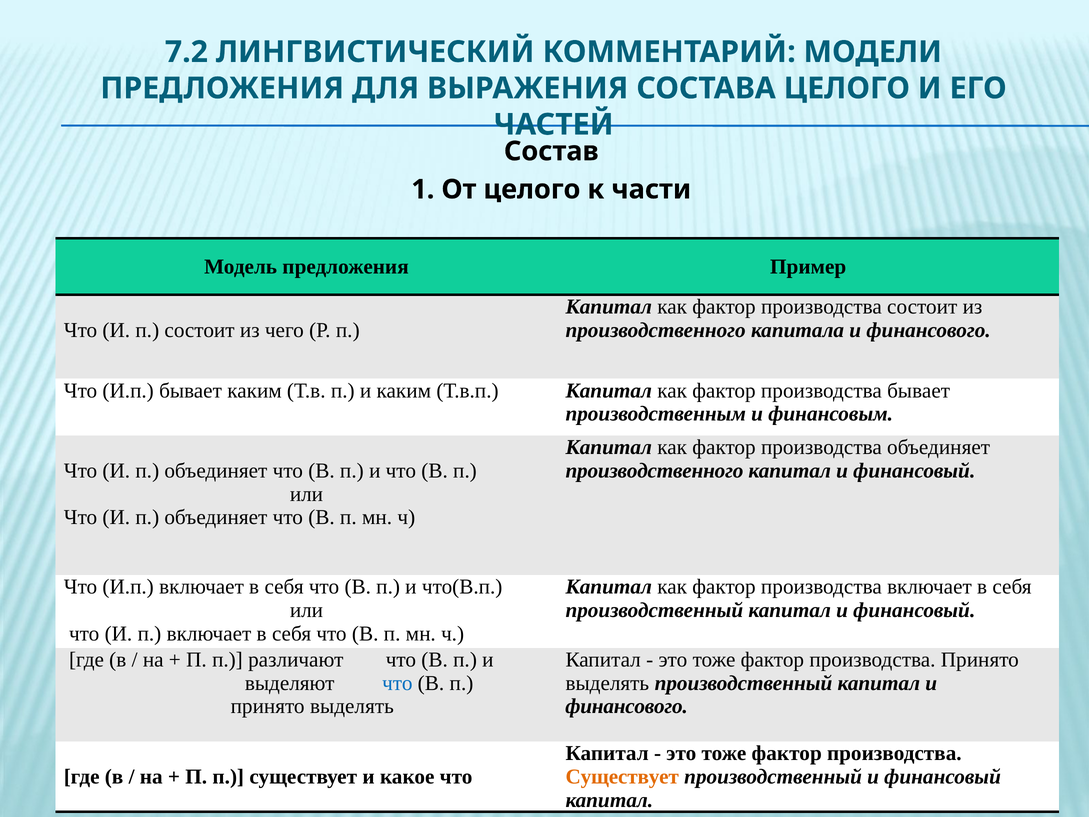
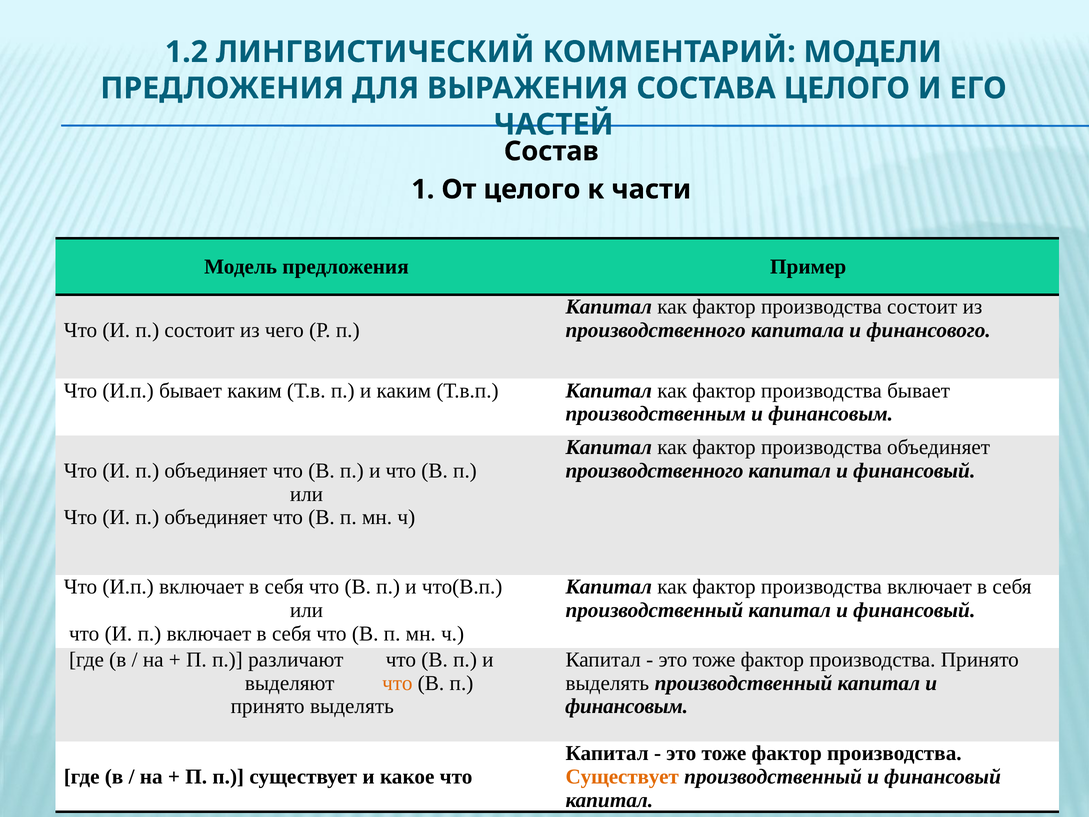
7.2: 7.2 -> 1.2
что at (397, 683) colour: blue -> orange
финансового at (627, 706): финансового -> финансовым
